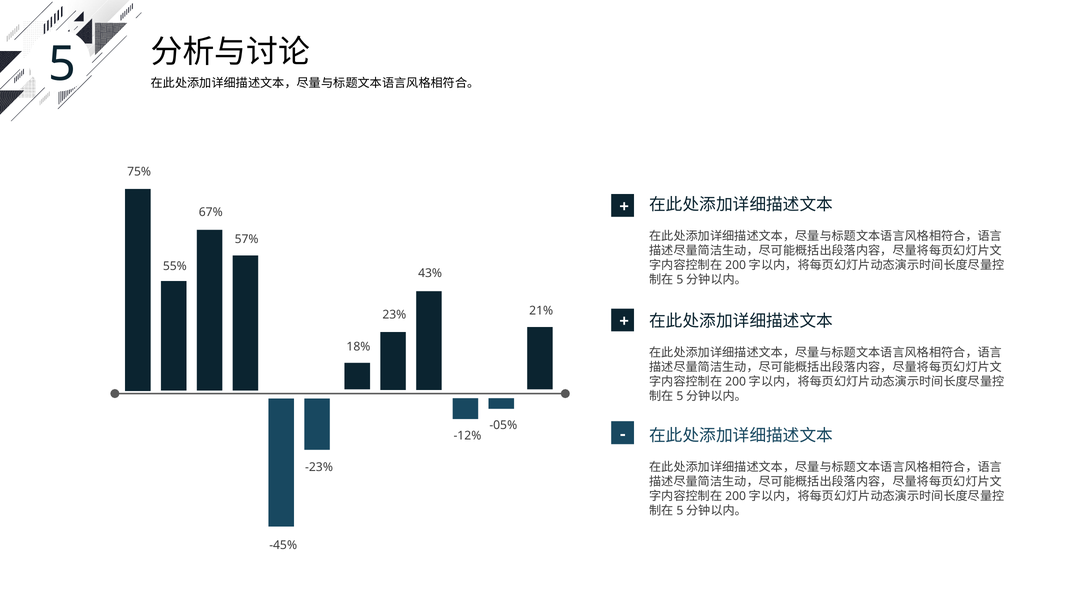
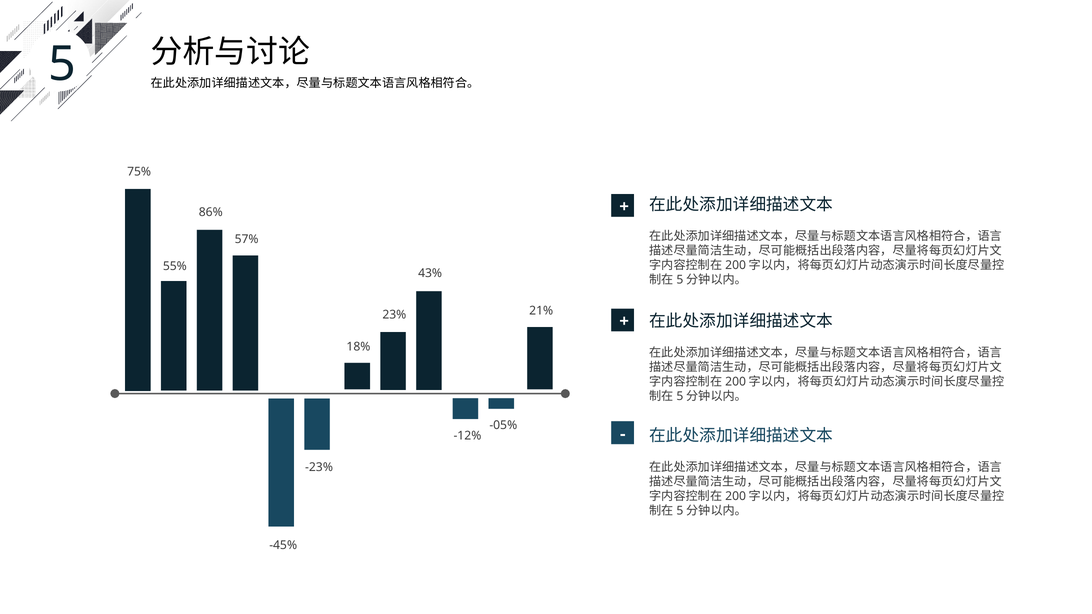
67%: 67% -> 86%
